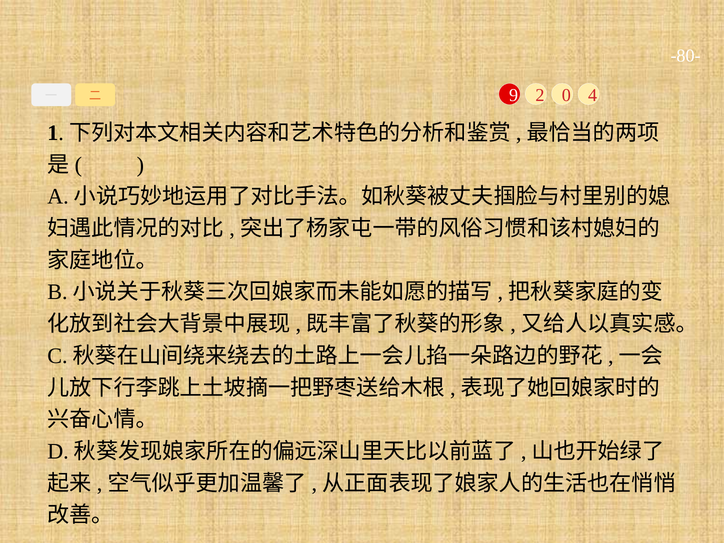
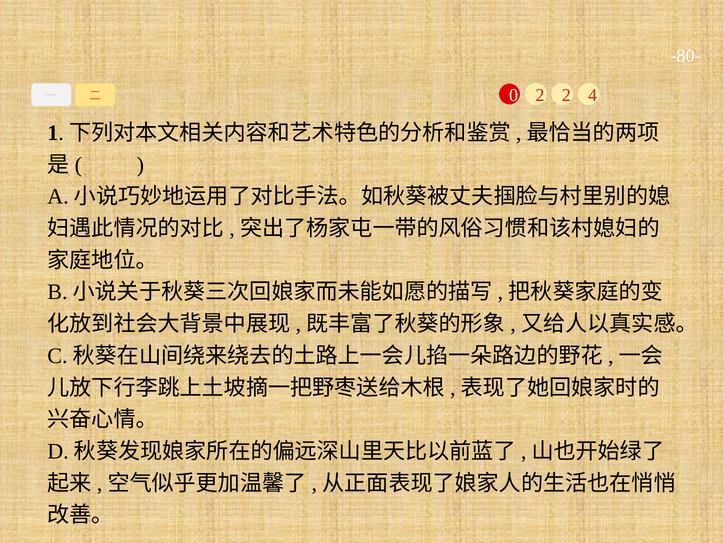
9: 9 -> 0
2 0: 0 -> 2
